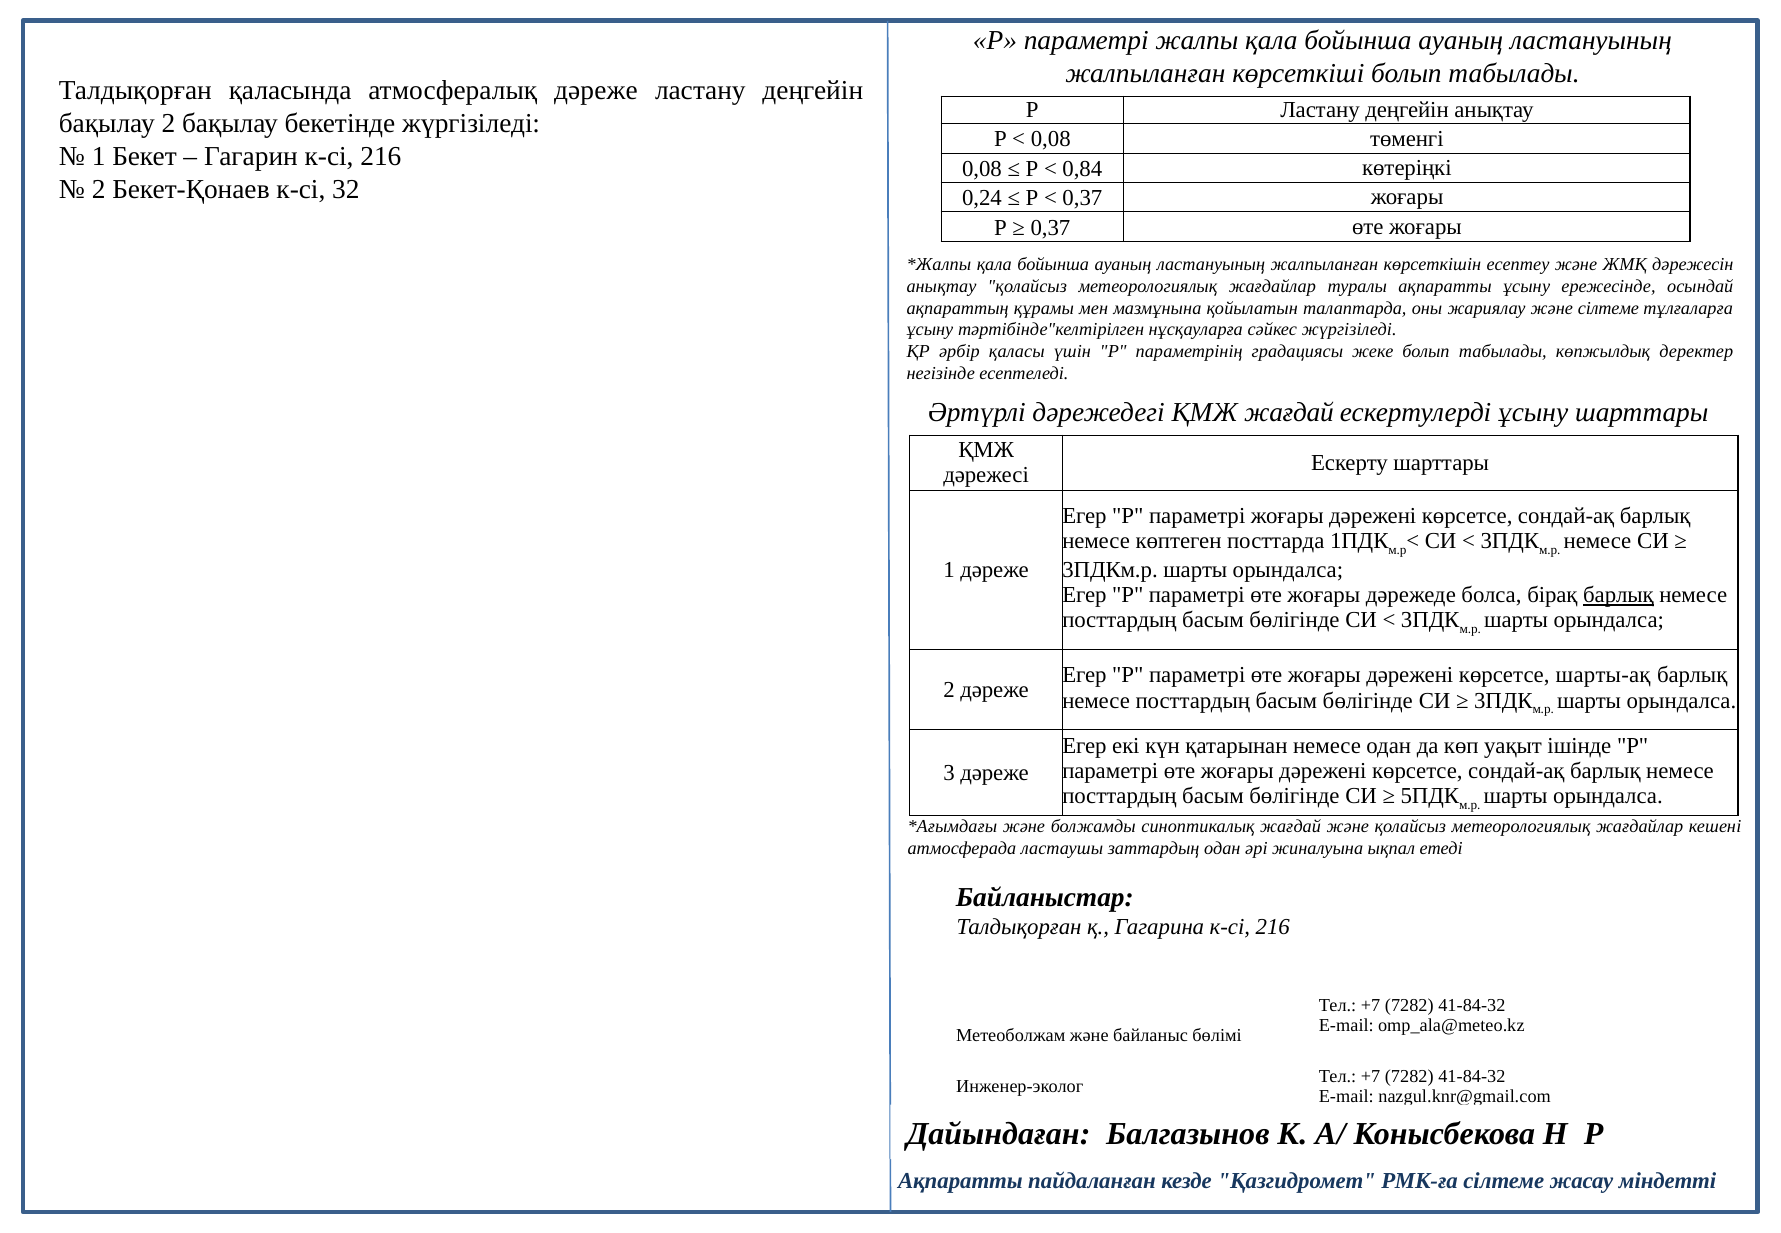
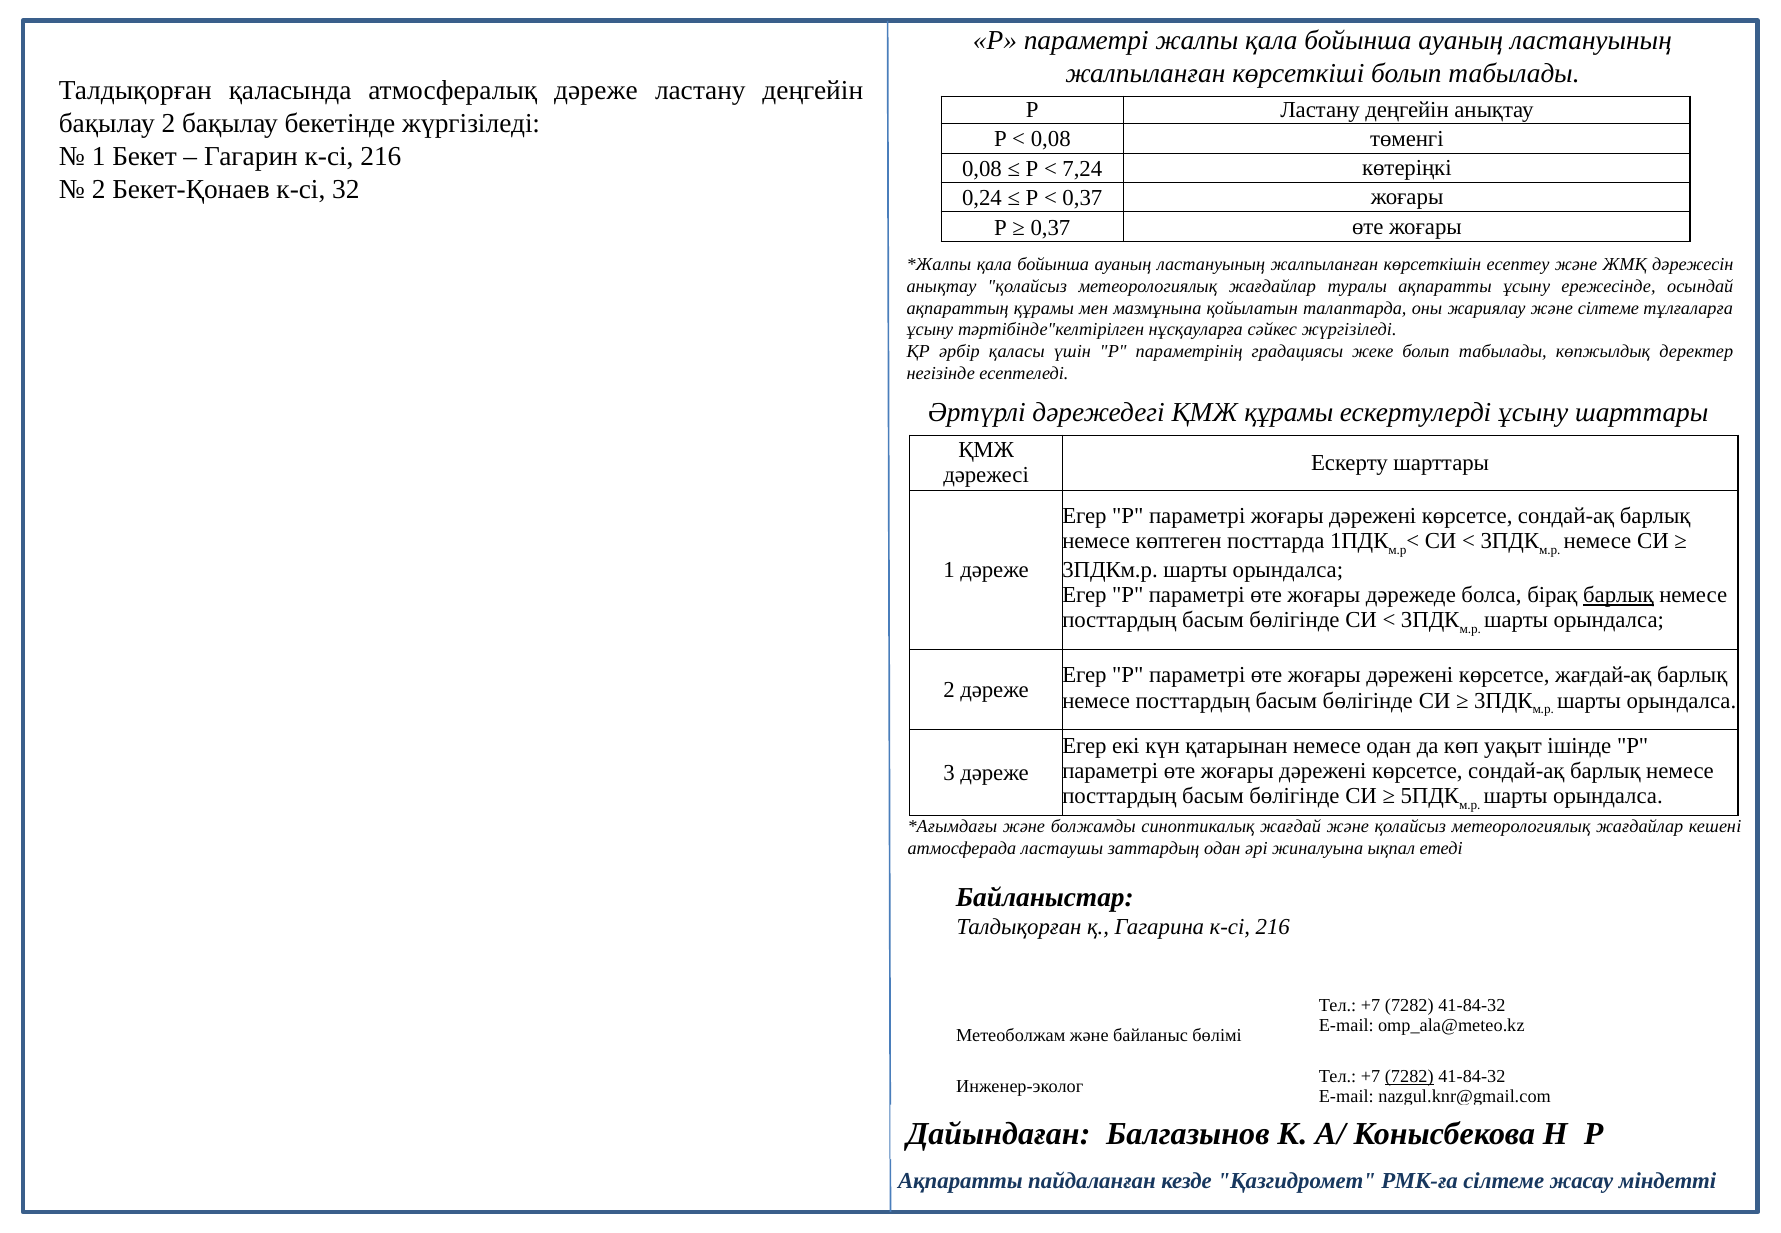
0,84: 0,84 -> 7,24
ҚМЖ жағдай: жағдай -> құрамы
шарты-ақ: шарты-ақ -> жағдай-ақ
7282 at (1409, 1076) underline: none -> present
